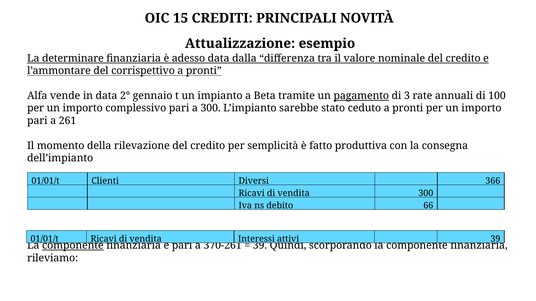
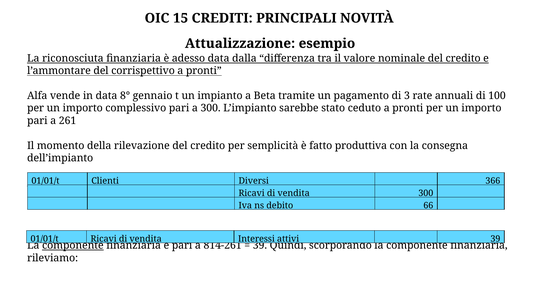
determinare: determinare -> riconosciuta
2°: 2° -> 8°
pagamento underline: present -> none
370-261: 370-261 -> 814-261
